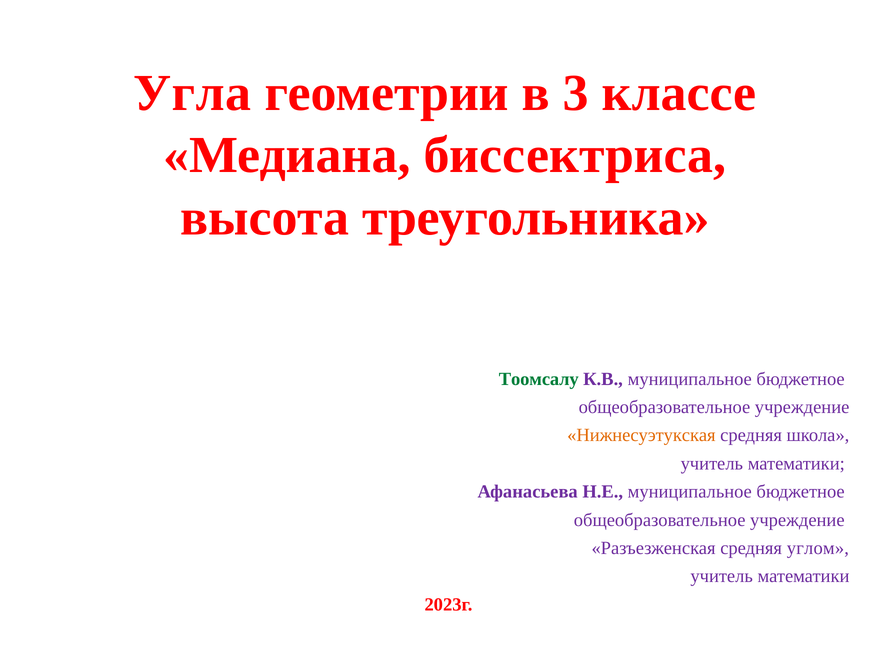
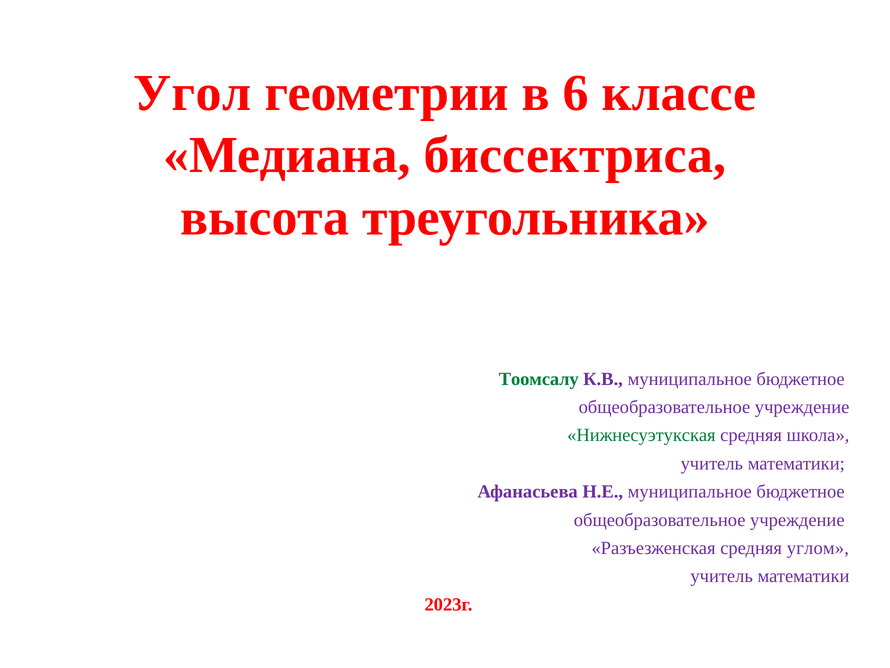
Угла: Угла -> Угол
3: 3 -> 6
Нижнесуэтукская colour: orange -> green
